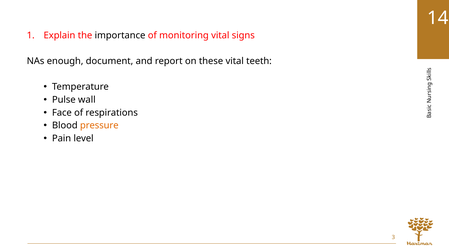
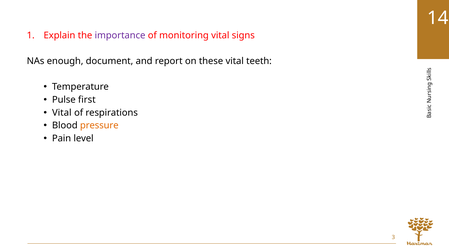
importance colour: black -> purple
wall: wall -> first
Face at (62, 113): Face -> Vital
